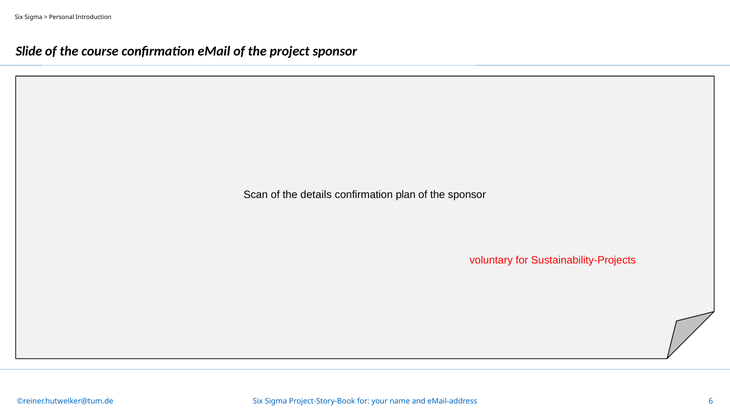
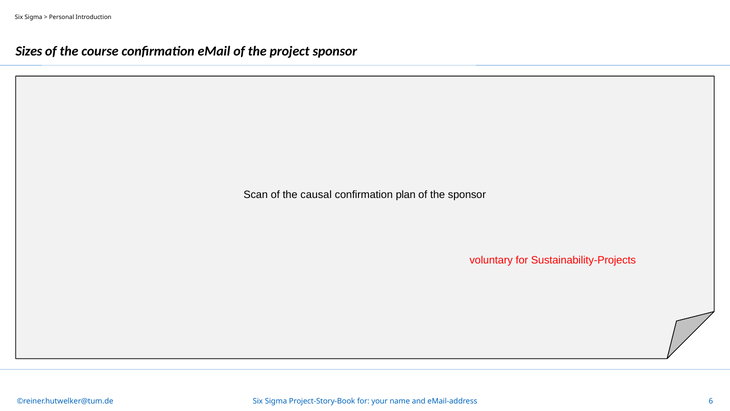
Slide: Slide -> Sizes
details: details -> causal
